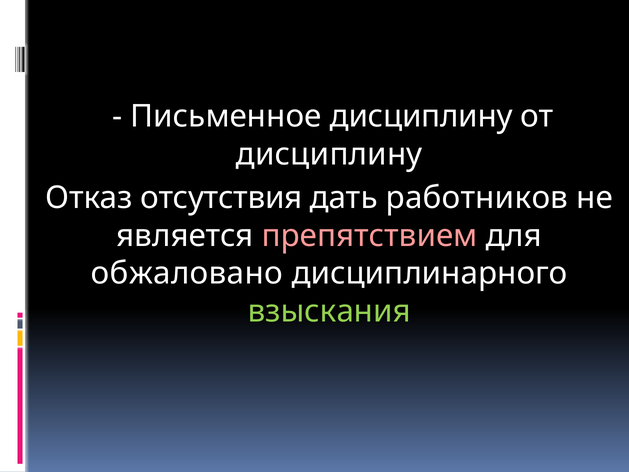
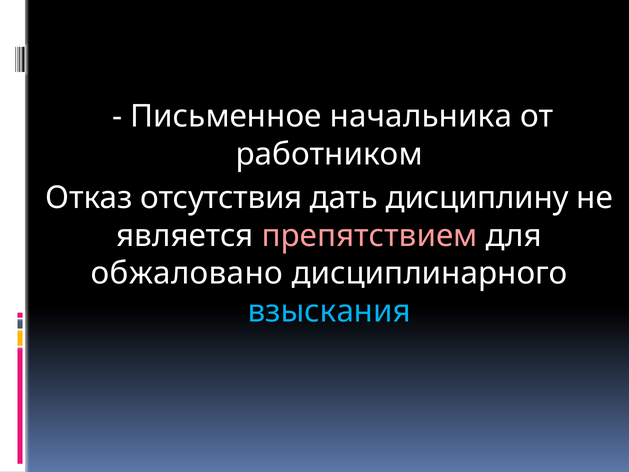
Письменное дисциплину: дисциплину -> начальника
дисциплину at (329, 154): дисциплину -> работником
работников: работников -> дисциплину
взыскания colour: light green -> light blue
